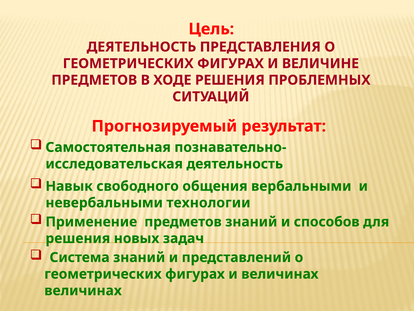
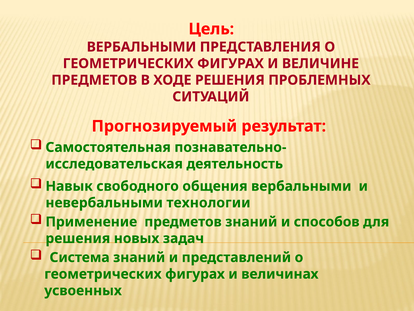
ДЕЯТЕЛЬНОСТЬ at (141, 47): ДЕЯТЕЛЬНОСТЬ -> ВЕРБАЛЬНЫМИ
величинах at (83, 290): величинах -> усвоенных
